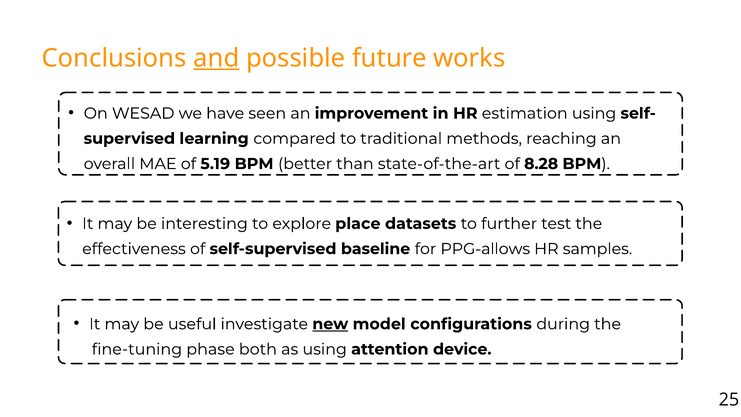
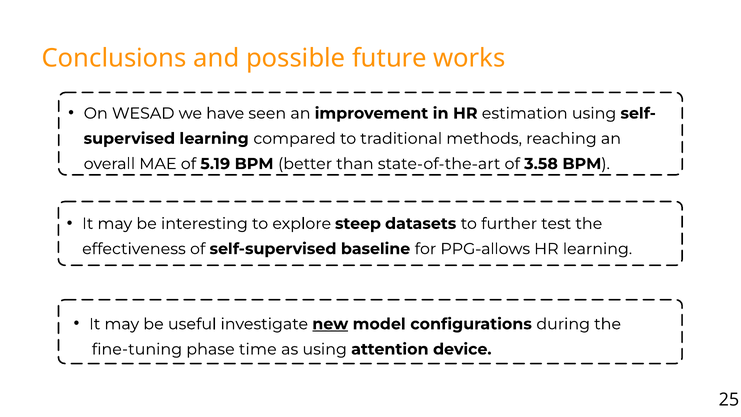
and underline: present -> none
8.28: 8.28 -> 3.58
place: place -> steep
HR samples: samples -> learning
both: both -> time
